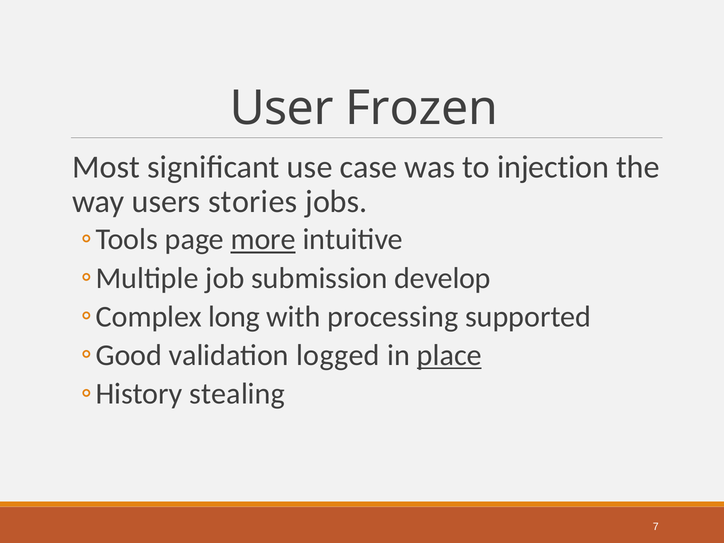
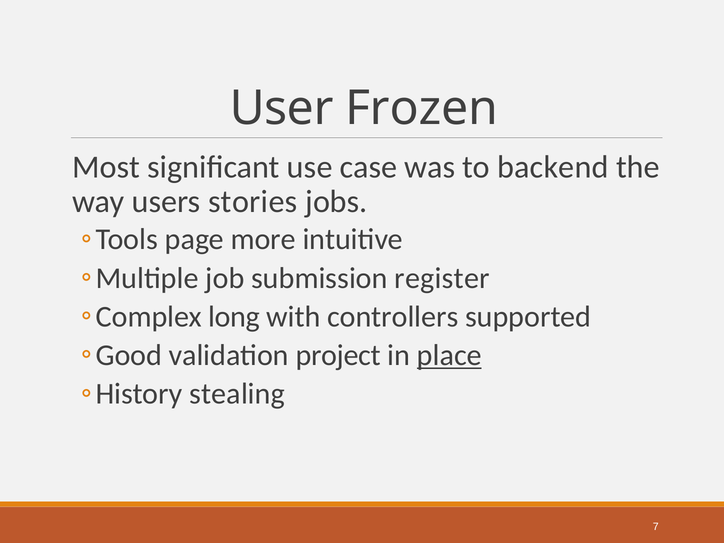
injection: injection -> backend
more underline: present -> none
develop: develop -> register
processing: processing -> controllers
logged: logged -> project
